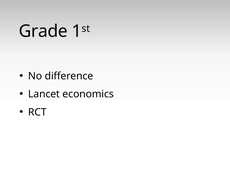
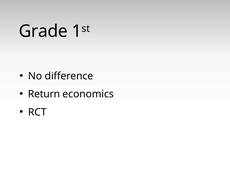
Lancet: Lancet -> Return
